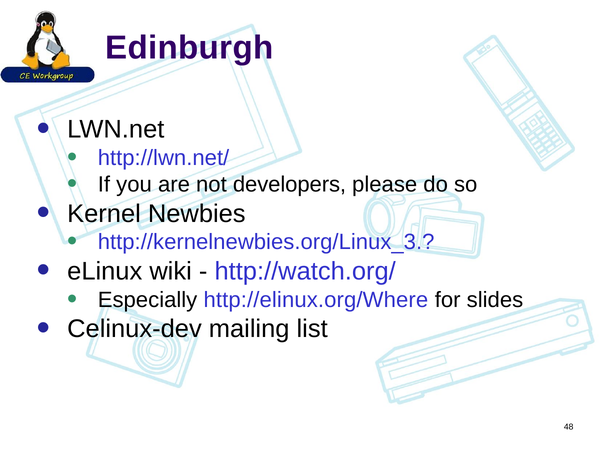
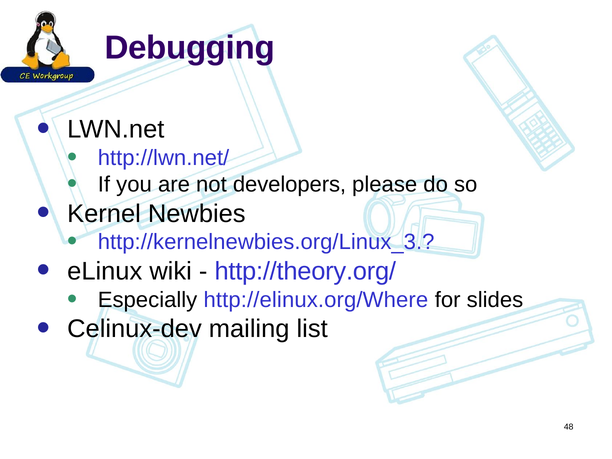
Edinburgh: Edinburgh -> Debugging
http://watch.org/: http://watch.org/ -> http://theory.org/
